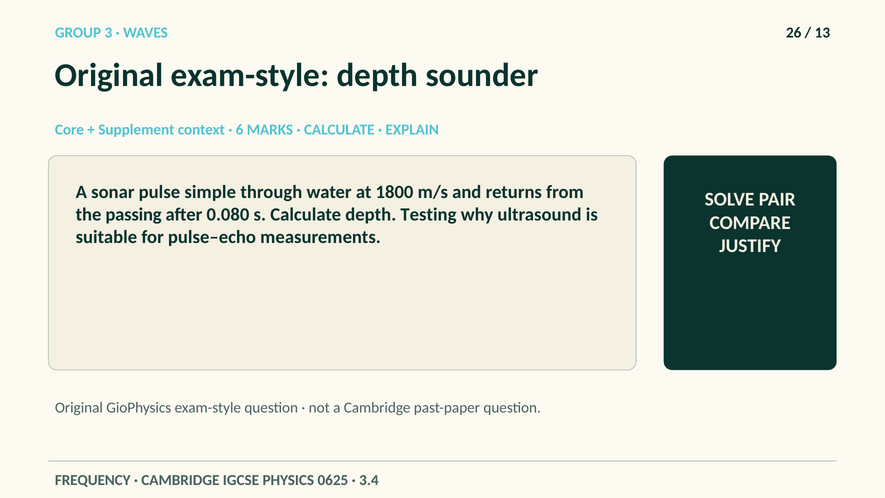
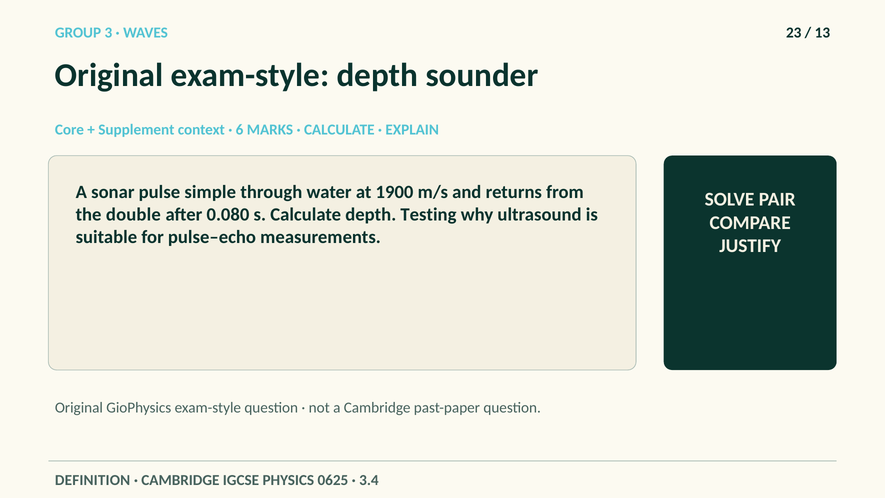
26: 26 -> 23
1800: 1800 -> 1900
passing: passing -> double
FREQUENCY: FREQUENCY -> DEFINITION
